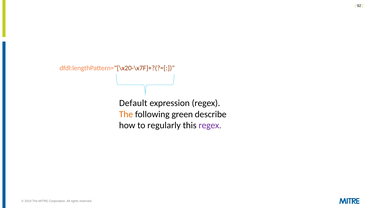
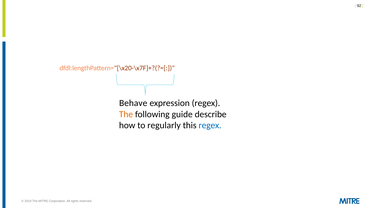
Default: Default -> Behave
green: green -> guide
regex at (210, 125) colour: purple -> blue
